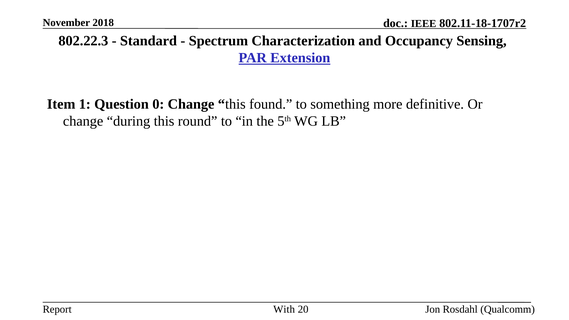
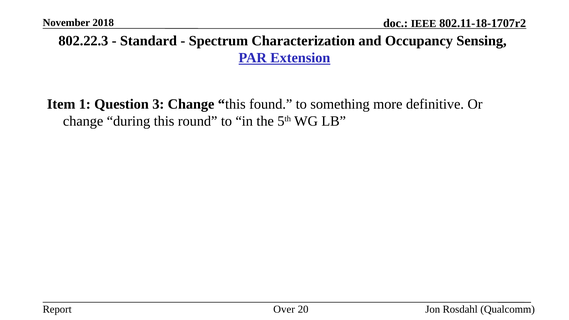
0: 0 -> 3
With: With -> Over
